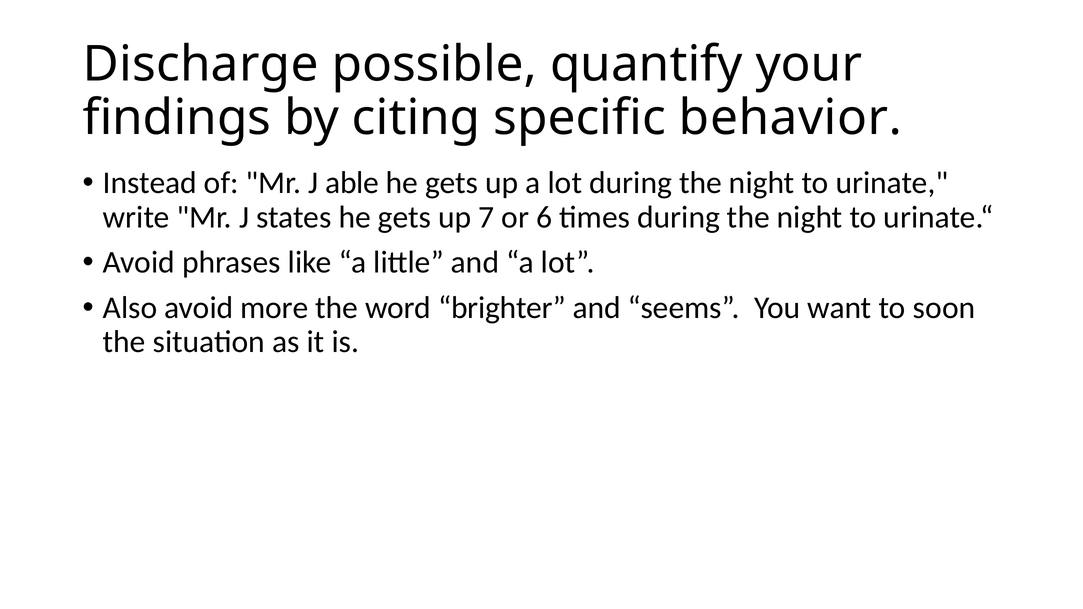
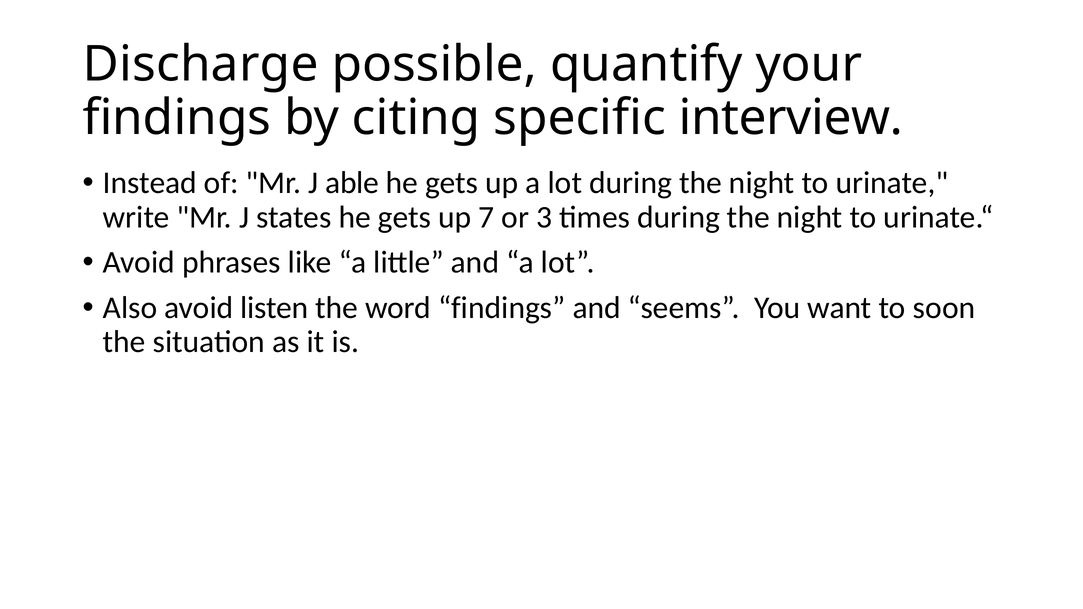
behavior: behavior -> interview
6: 6 -> 3
more: more -> listen
word brighter: brighter -> findings
